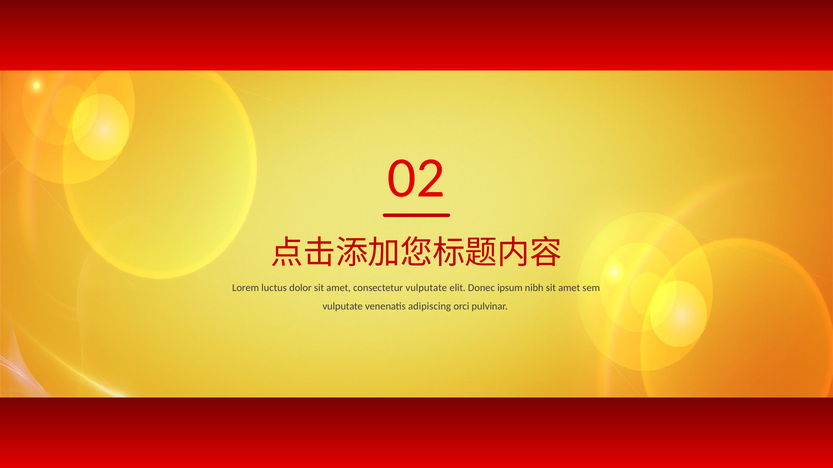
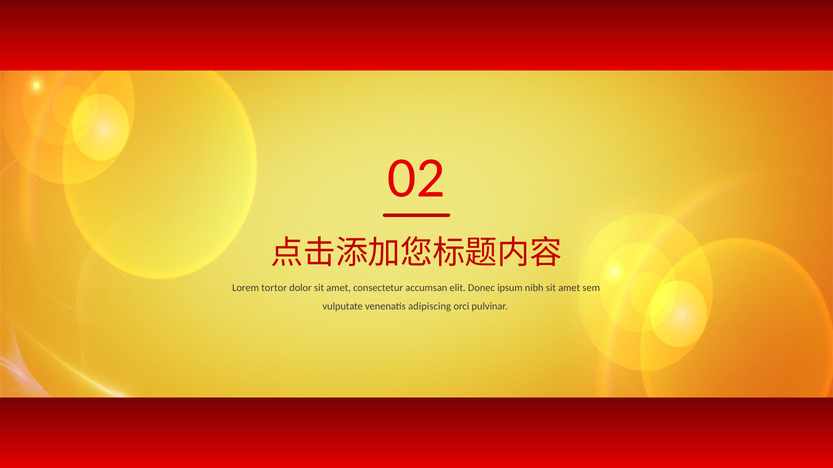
luctus: luctus -> tortor
consectetur vulputate: vulputate -> accumsan
